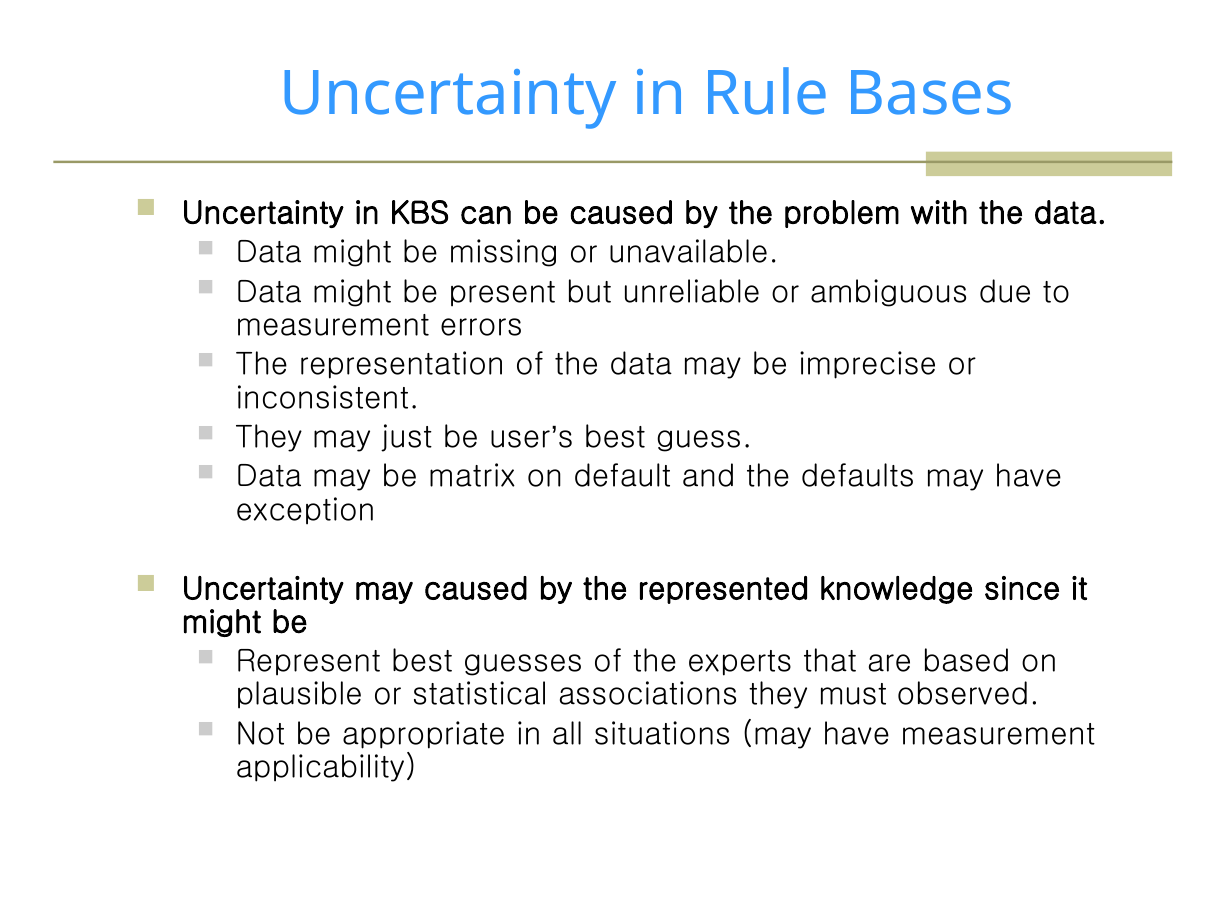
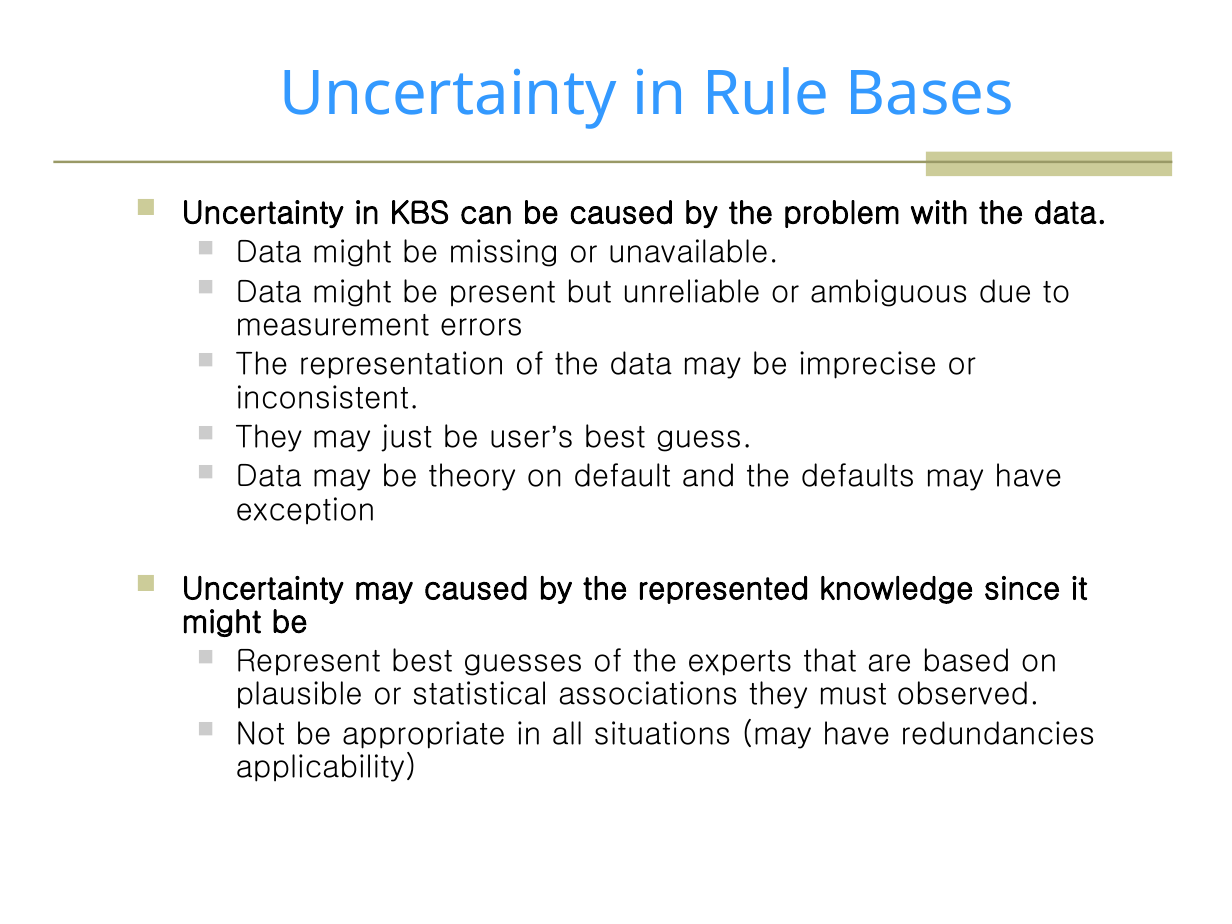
matrix: matrix -> theory
have measurement: measurement -> redundancies
